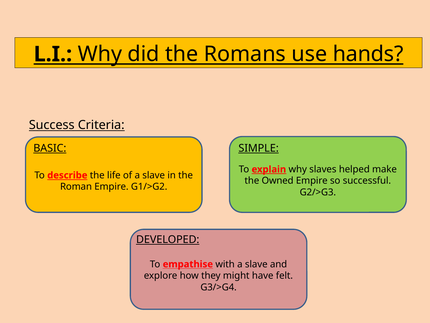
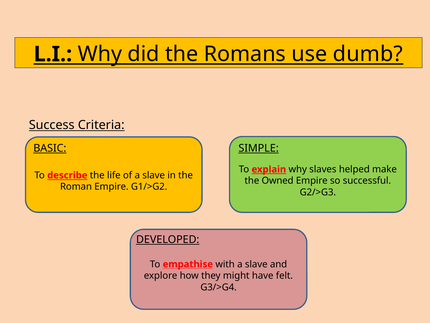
hands: hands -> dumb
